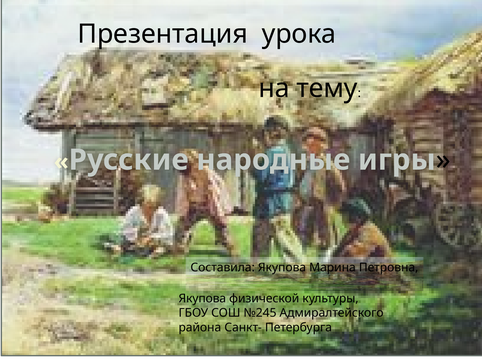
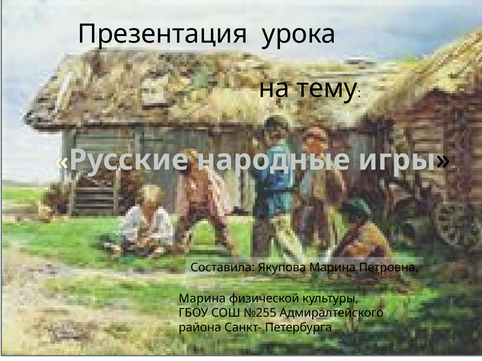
Якупова at (202, 299): Якупова -> Марина
№245: №245 -> №255
